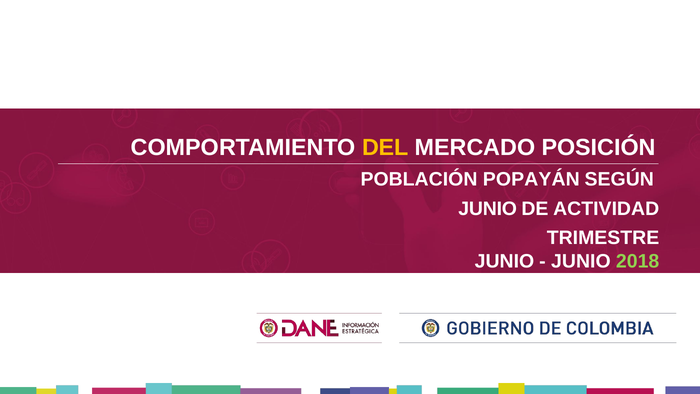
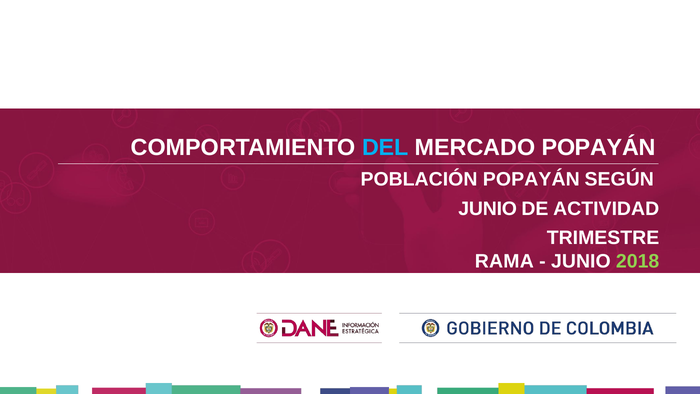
DEL colour: yellow -> light blue
MERCADO POSICIÓN: POSICIÓN -> POPAYÁN
JUNIO at (504, 261): JUNIO -> RAMA
